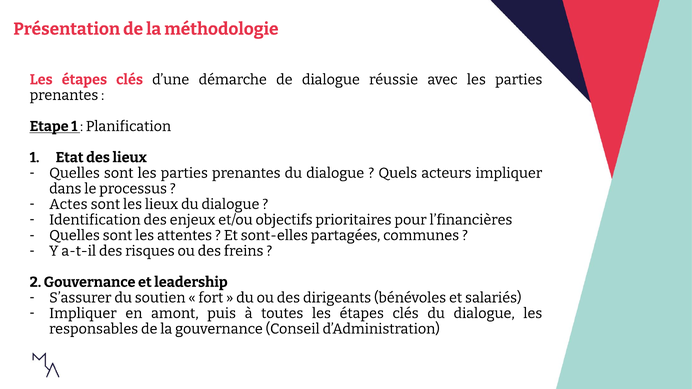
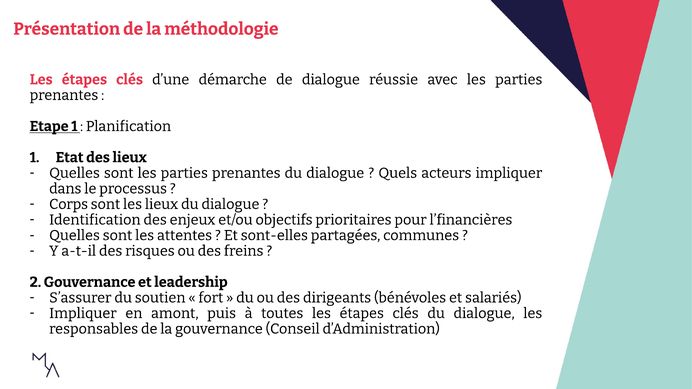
Actes: Actes -> Corps
